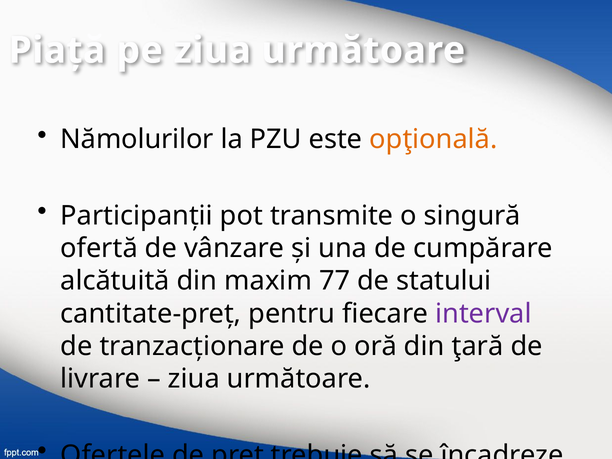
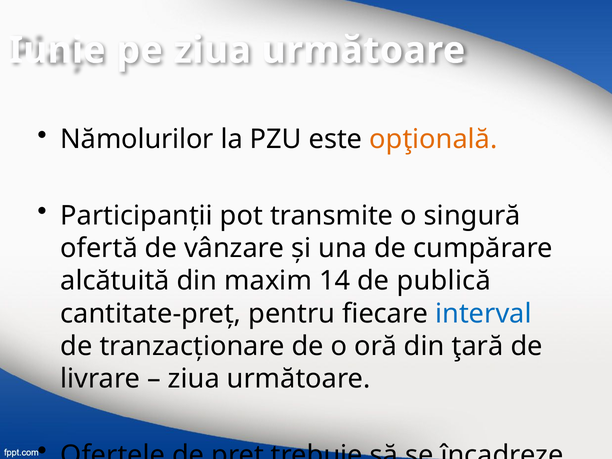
Piaţă: Piaţă -> Iunie
77: 77 -> 14
statului: statului -> publică
interval colour: purple -> blue
